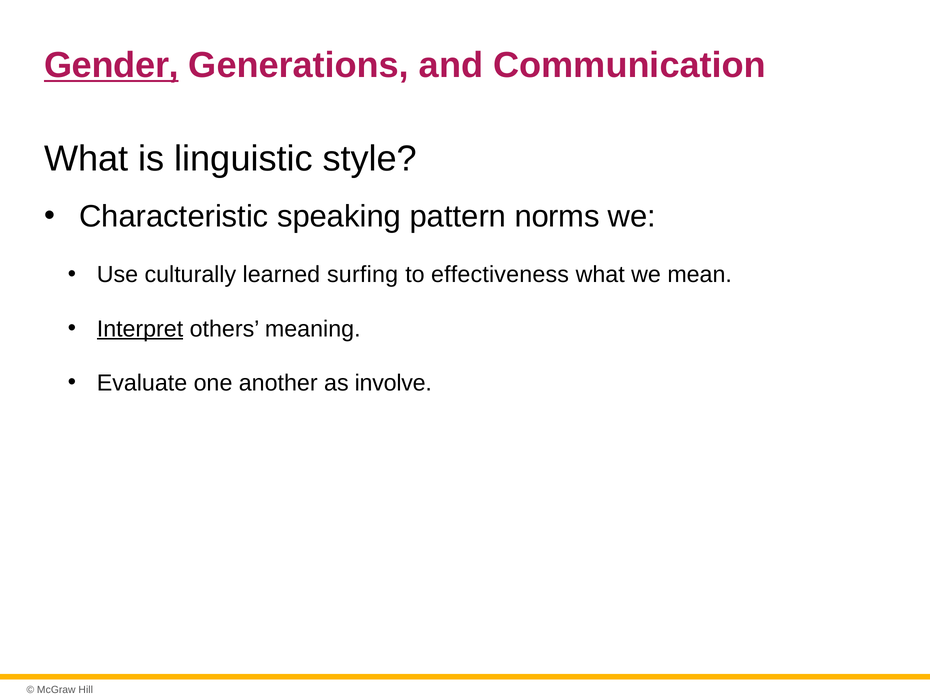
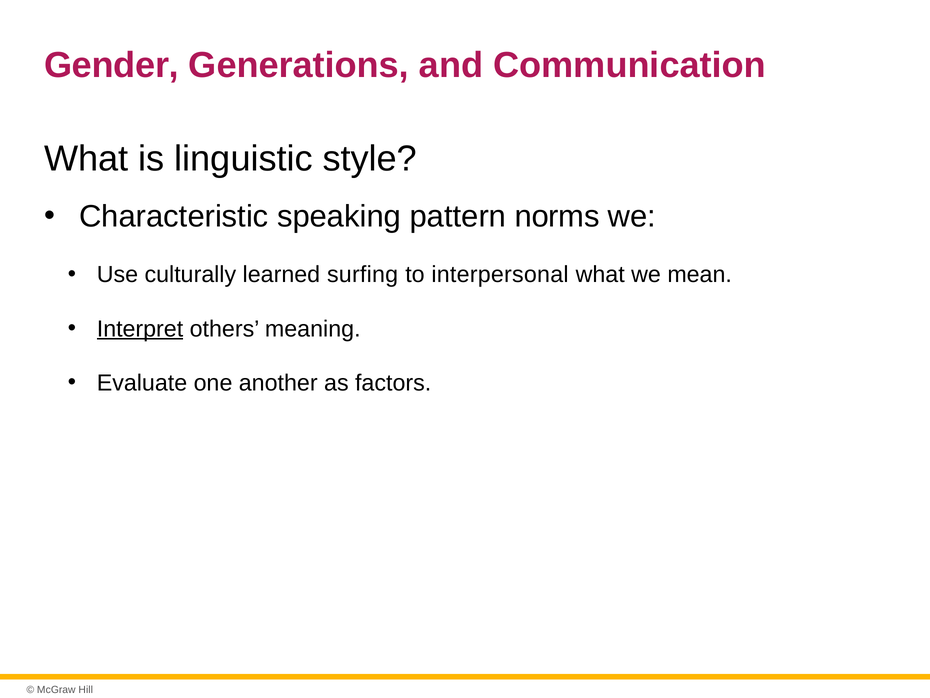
Gender underline: present -> none
effectiveness: effectiveness -> interpersonal
involve: involve -> factors
